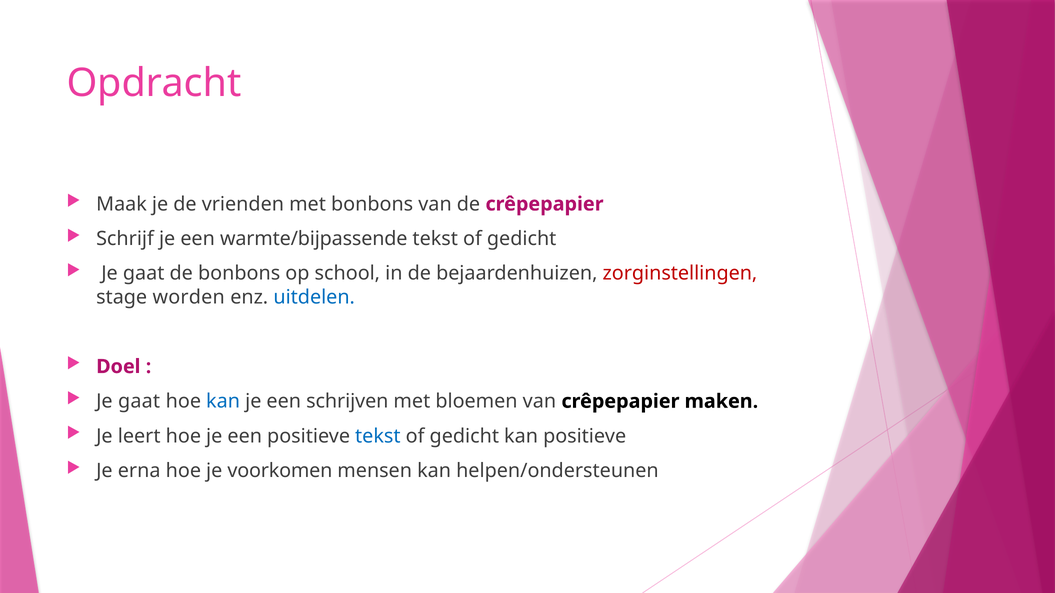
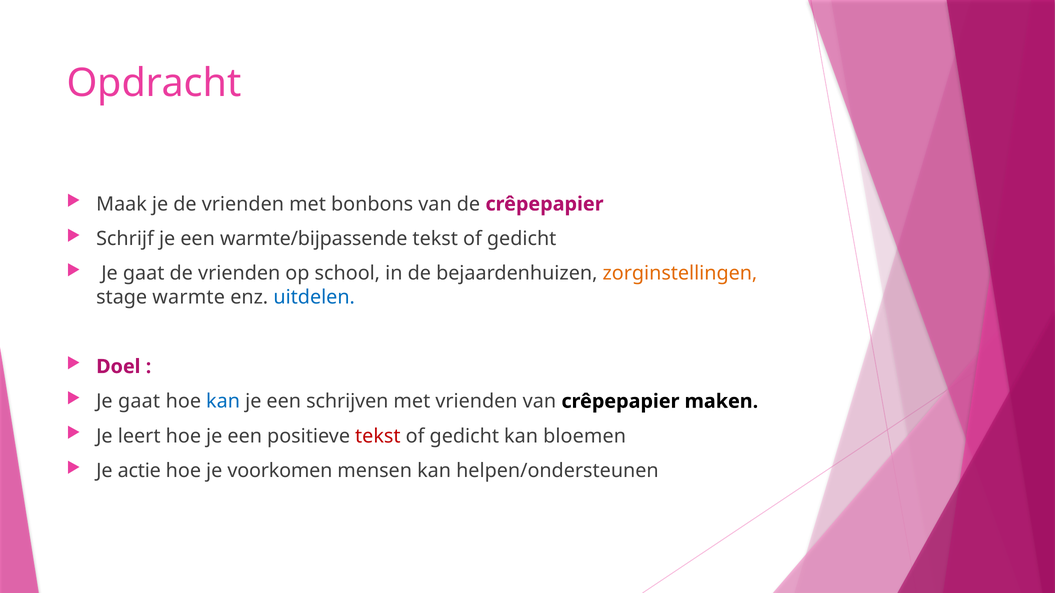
gaat de bonbons: bonbons -> vrienden
zorginstellingen colour: red -> orange
worden: worden -> warmte
met bloemen: bloemen -> vrienden
tekst at (378, 436) colour: blue -> red
kan positieve: positieve -> bloemen
erna: erna -> actie
